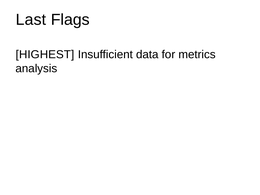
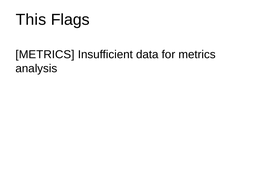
Last: Last -> This
HIGHEST at (45, 55): HIGHEST -> METRICS
